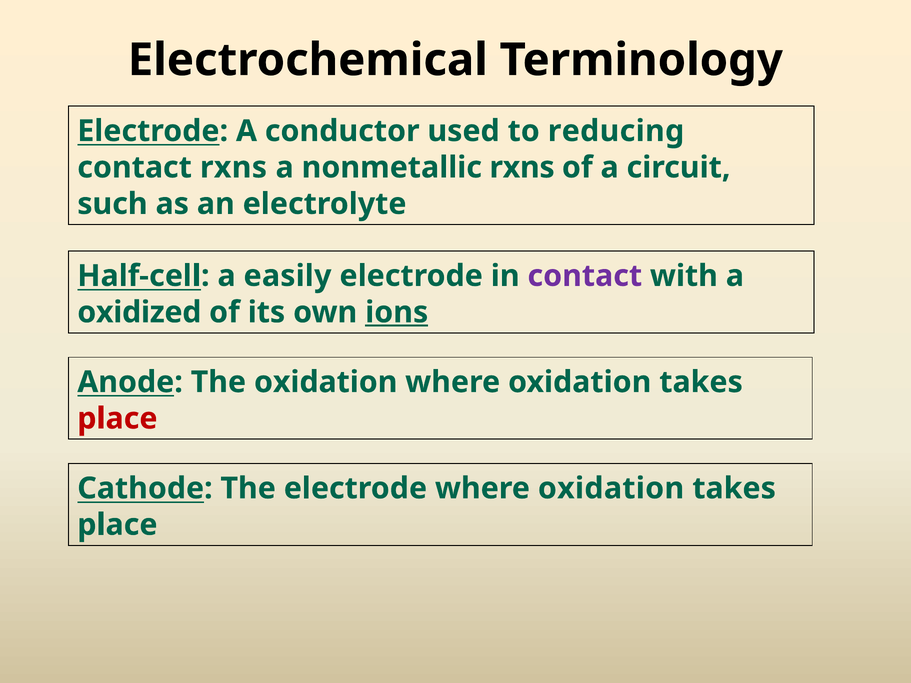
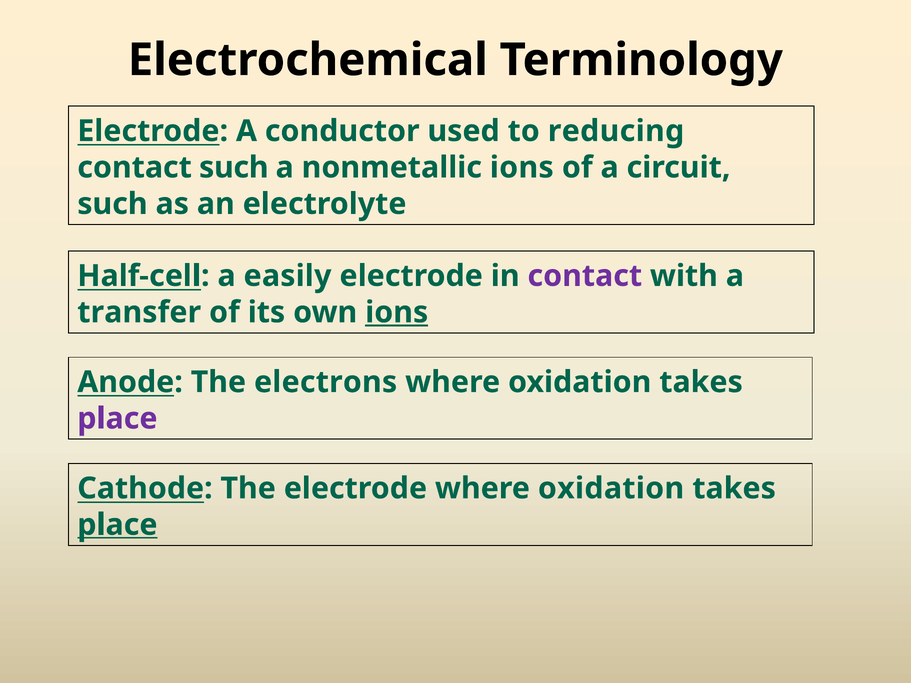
contact rxns: rxns -> such
nonmetallic rxns: rxns -> ions
oxidized: oxidized -> transfer
The oxidation: oxidation -> electrons
place at (117, 419) colour: red -> purple
place at (117, 525) underline: none -> present
